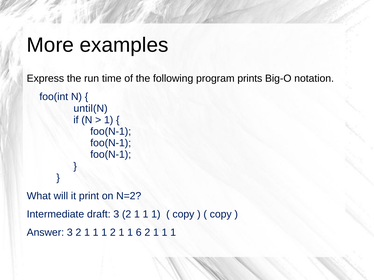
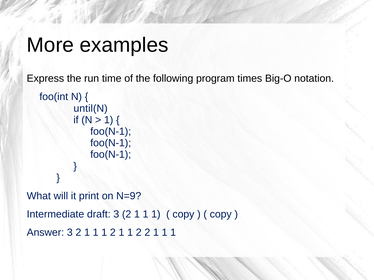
prints: prints -> times
N=2: N=2 -> N=9
2 1 1 6: 6 -> 2
